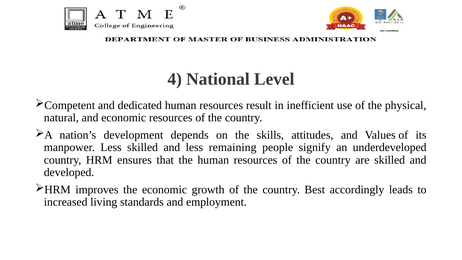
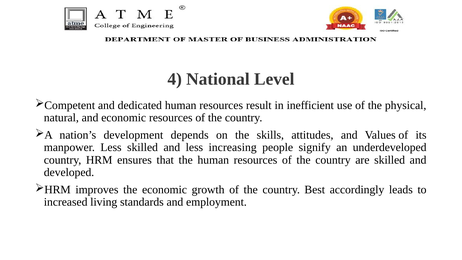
remaining: remaining -> increasing
